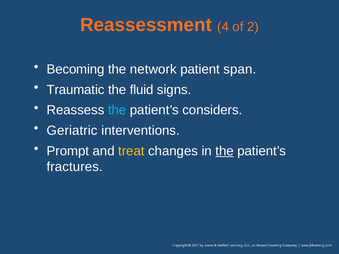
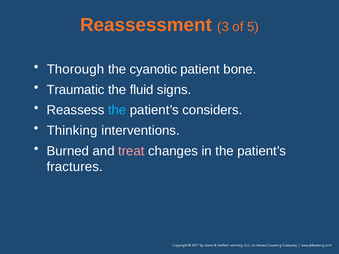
4: 4 -> 3
2: 2 -> 5
Becoming: Becoming -> Thorough
network: network -> cyanotic
span: span -> bone
Geriatric: Geriatric -> Thinking
Prompt: Prompt -> Burned
treat colour: yellow -> pink
the at (225, 151) underline: present -> none
